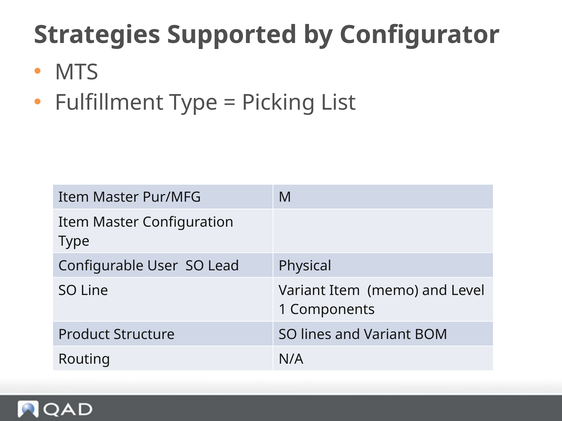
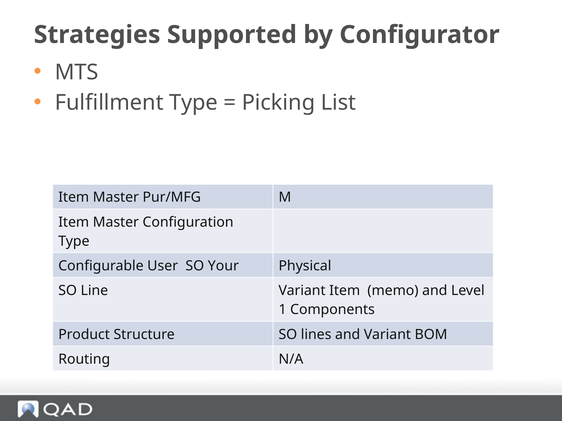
Lead: Lead -> Your
